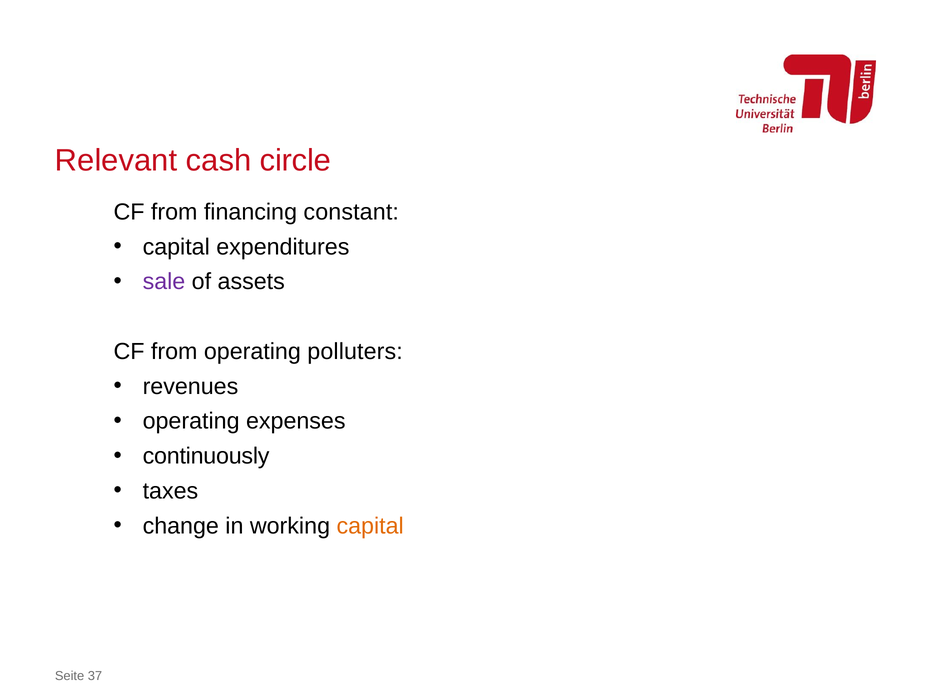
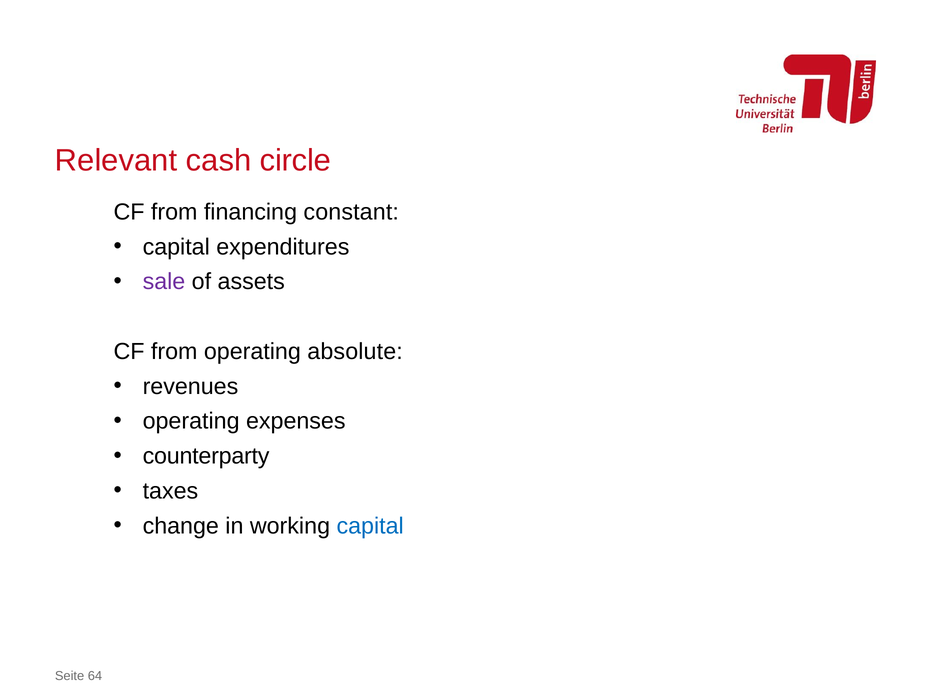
polluters: polluters -> absolute
continuously: continuously -> counterparty
capital at (370, 526) colour: orange -> blue
37: 37 -> 64
